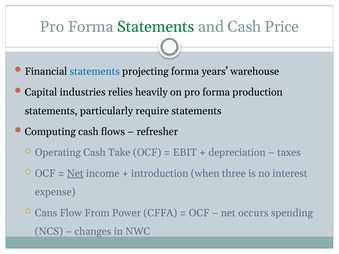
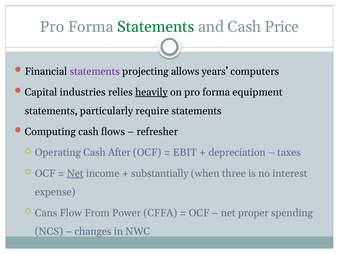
statements at (95, 71) colour: blue -> purple
projecting forma: forma -> allows
warehouse: warehouse -> computers
heavily underline: none -> present
production: production -> equipment
Take: Take -> After
introduction: introduction -> substantially
occurs: occurs -> proper
